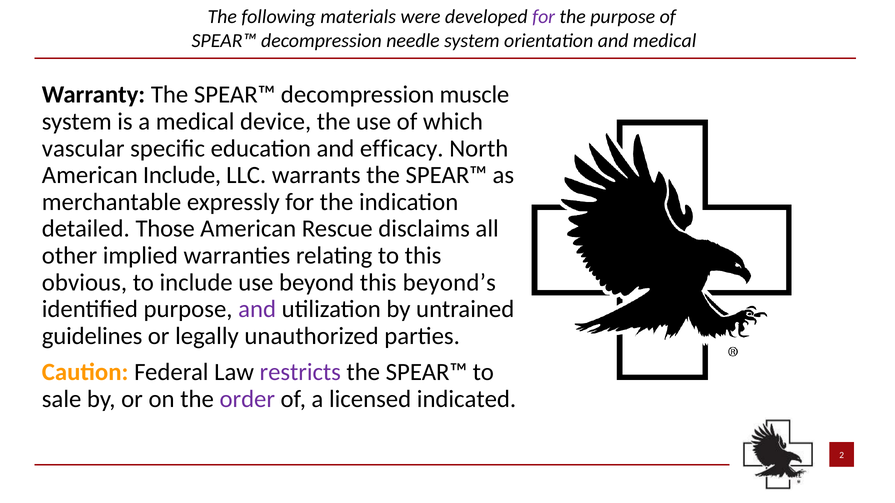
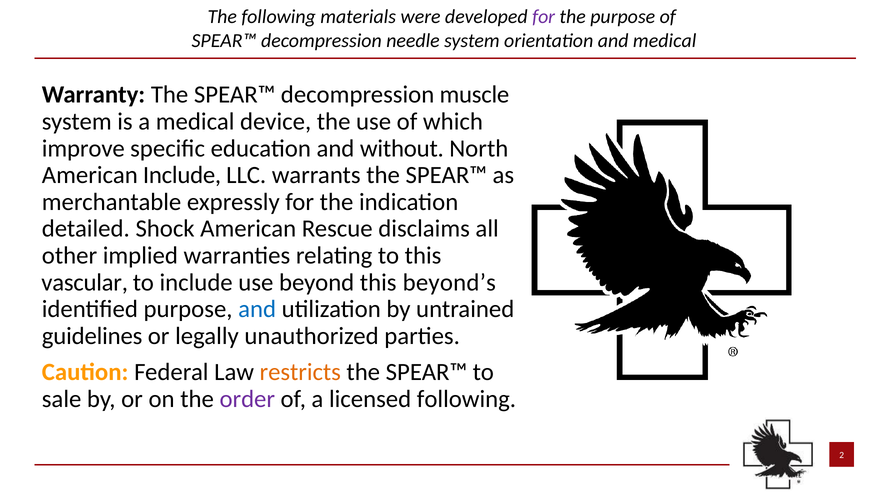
vascular: vascular -> improve
efficacy: efficacy -> without
Those: Those -> Shock
obvious: obvious -> vascular
and at (257, 309) colour: purple -> blue
restricts colour: purple -> orange
licensed indicated: indicated -> following
